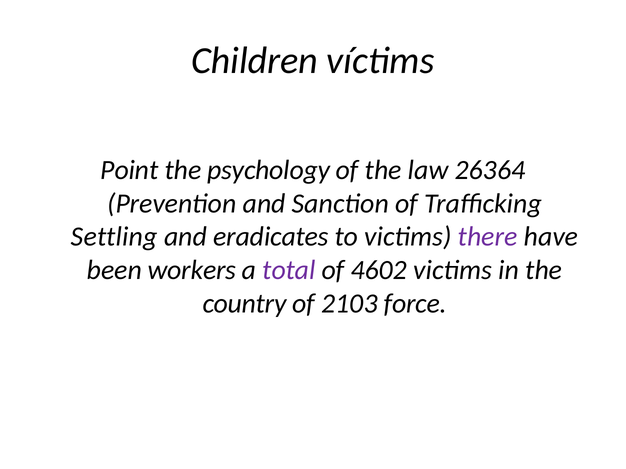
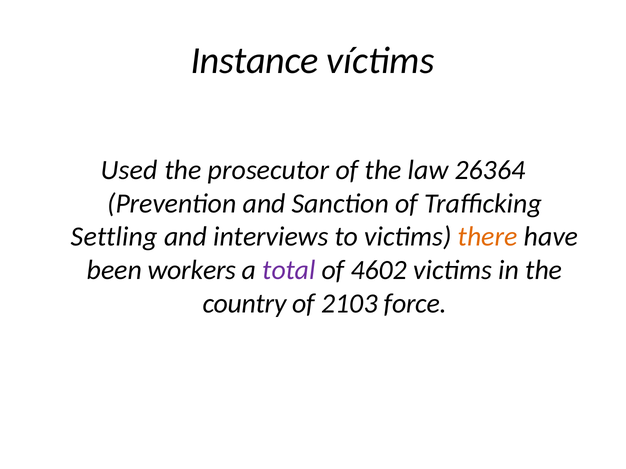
Children: Children -> Instance
Point: Point -> Used
psychology: psychology -> prosecutor
eradicates: eradicates -> interviews
there colour: purple -> orange
